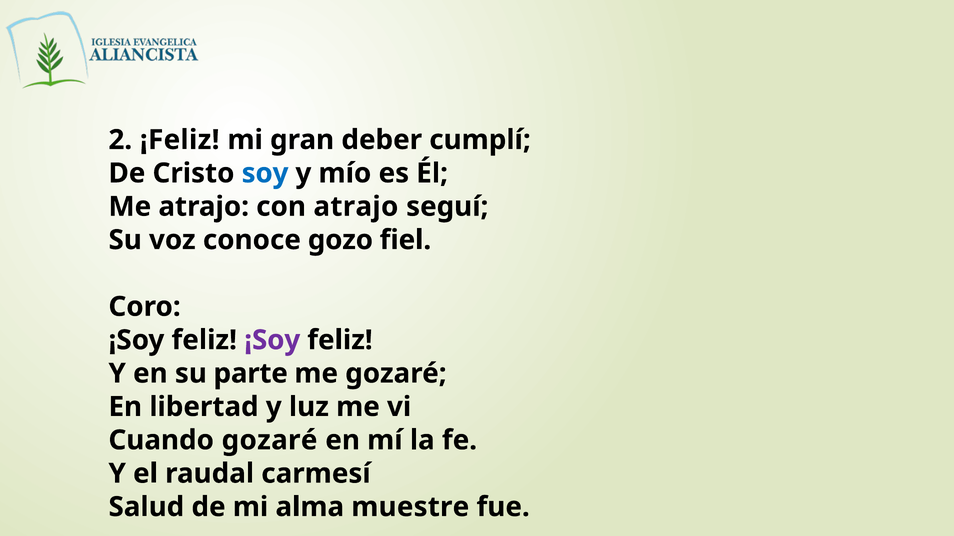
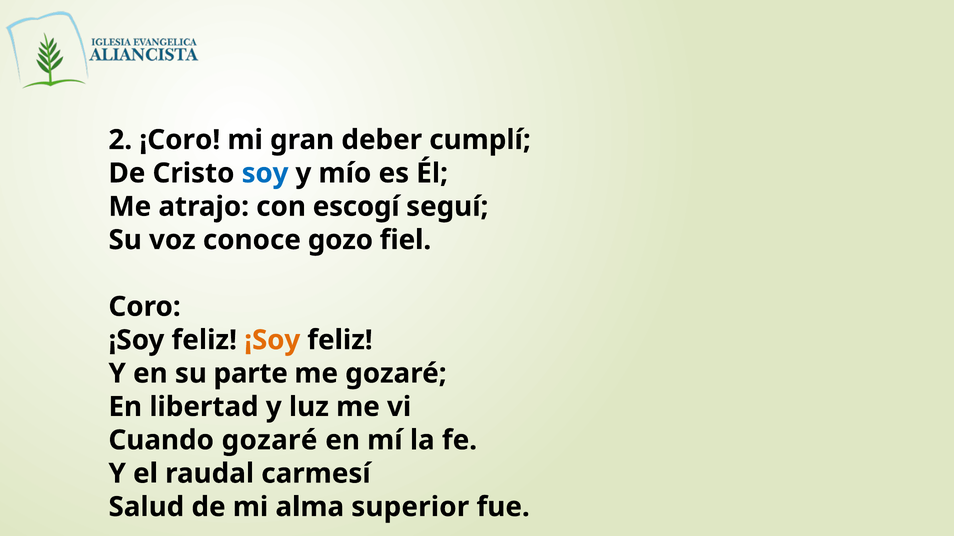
¡Feliz: ¡Feliz -> ¡Coro
con atrajo: atrajo -> escogí
¡Soy at (272, 340) colour: purple -> orange
muestre: muestre -> superior
